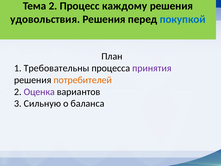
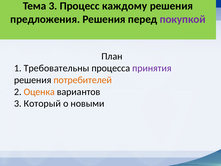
Тема 2: 2 -> 3
удовольствия: удовольствия -> предложения
покупкой colour: blue -> purple
Оценка colour: purple -> orange
Сильную: Сильную -> Который
баланса: баланса -> новыми
